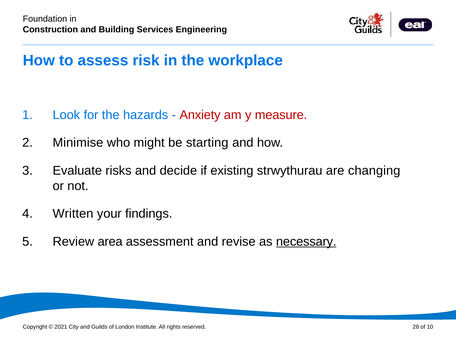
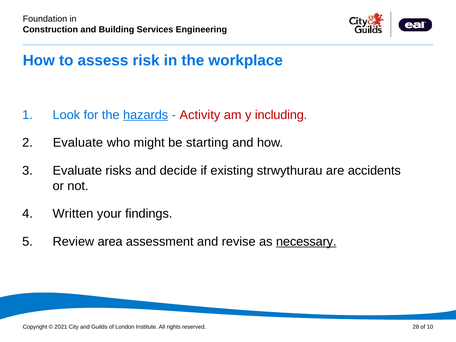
hazards underline: none -> present
Anxiety: Anxiety -> Activity
measure: measure -> including
Minimise at (78, 143): Minimise -> Evaluate
changing: changing -> accidents
